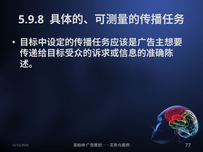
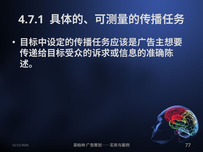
5.9.8: 5.9.8 -> 4.7.1
